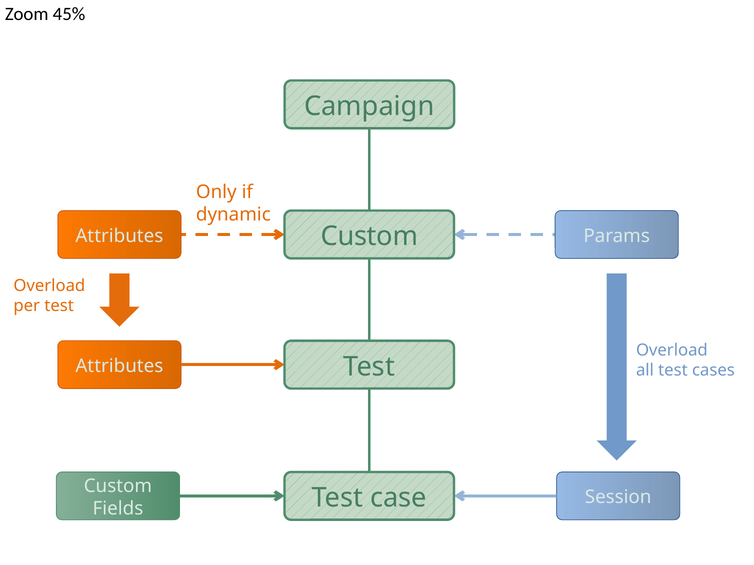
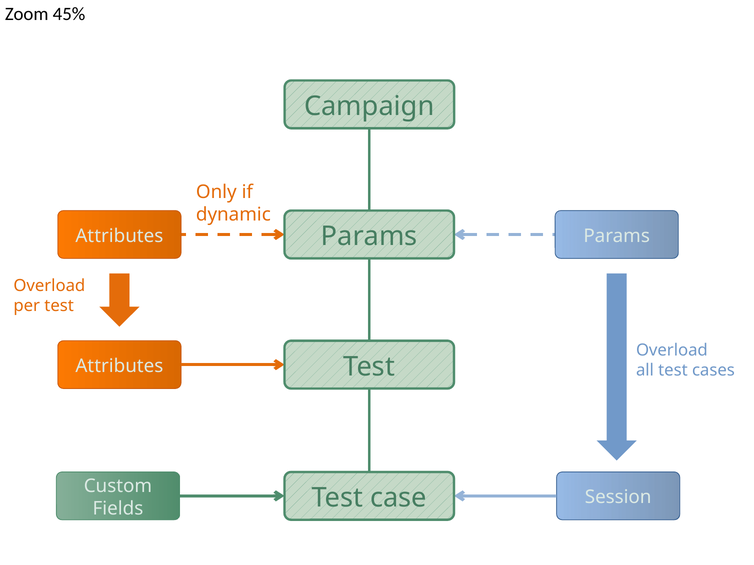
Custom at (369, 237): Custom -> Params
